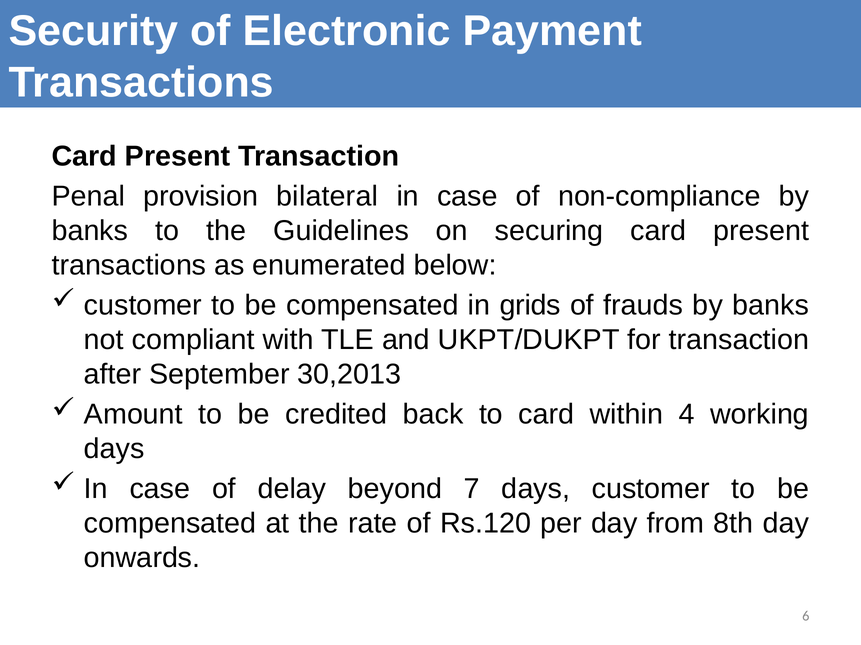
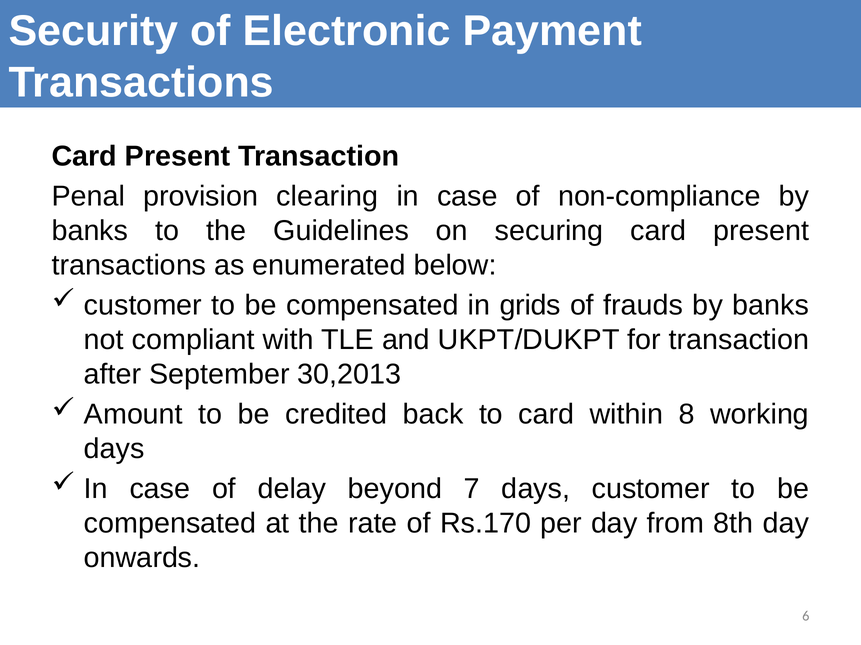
bilateral: bilateral -> clearing
4: 4 -> 8
Rs.120: Rs.120 -> Rs.170
